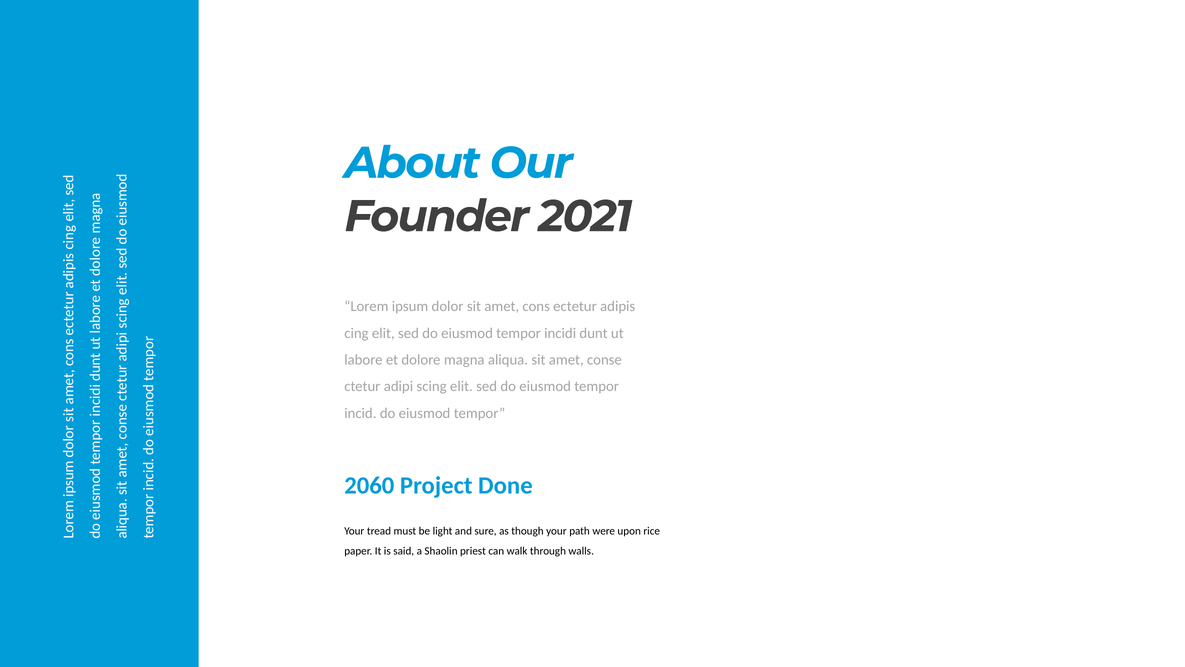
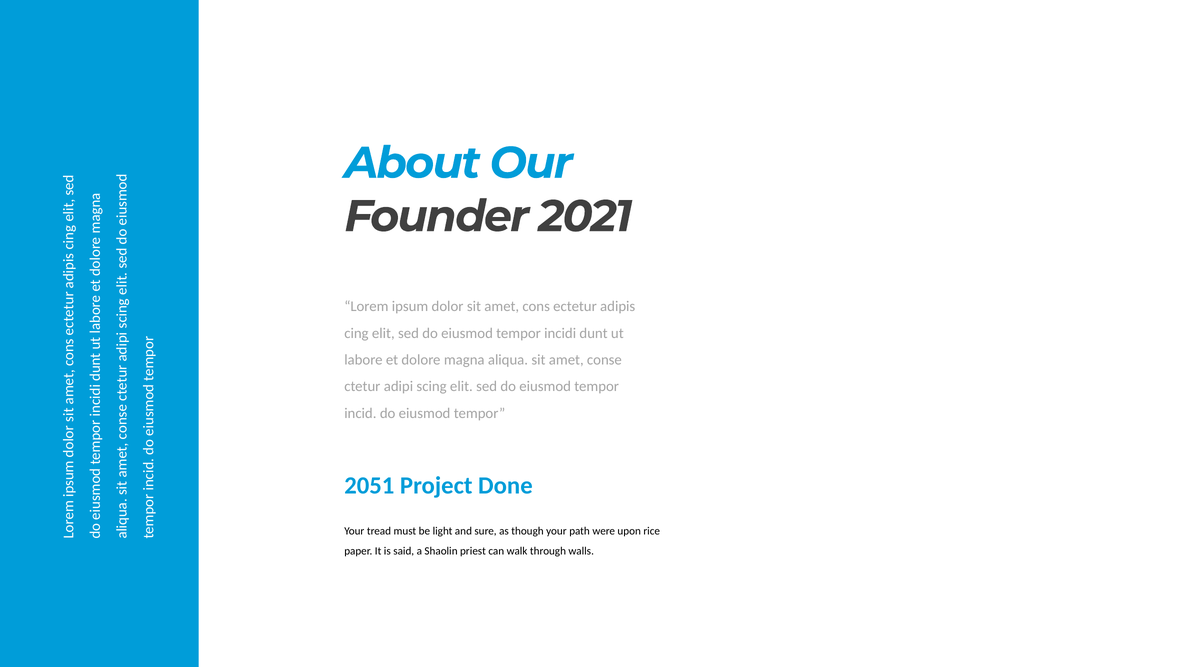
2060: 2060 -> 2051
